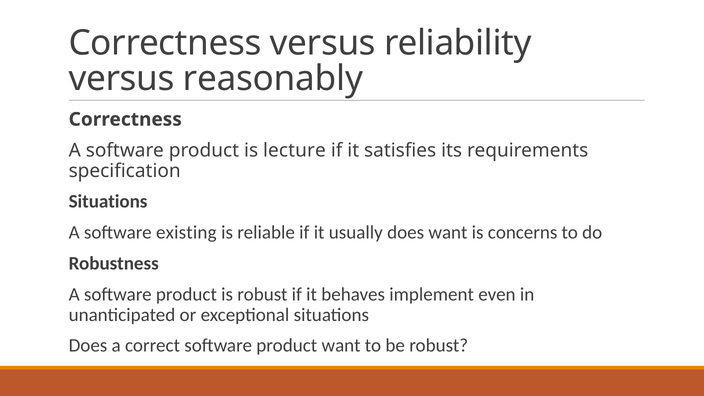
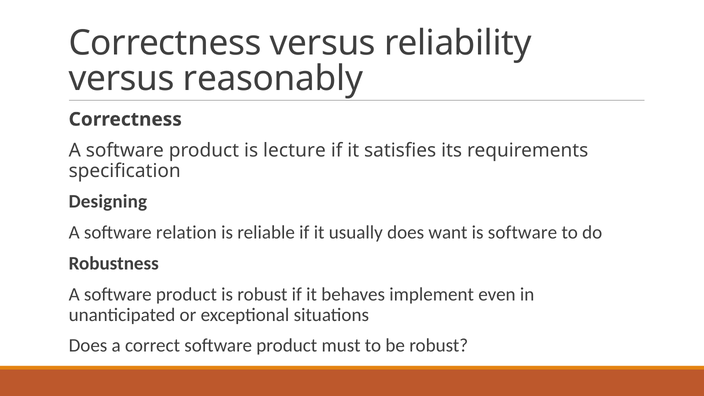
Situations at (108, 202): Situations -> Designing
existing: existing -> relation
is concerns: concerns -> software
product want: want -> must
